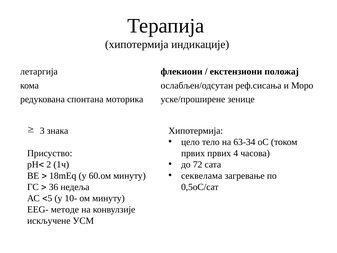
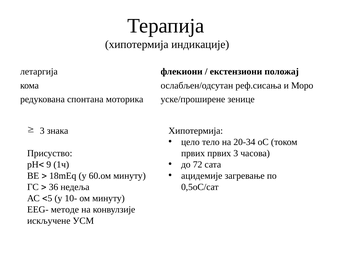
63-34: 63-34 -> 20-34
првих 4: 4 -> 3
2: 2 -> 9
секвелама: секвелама -> ацидемије
